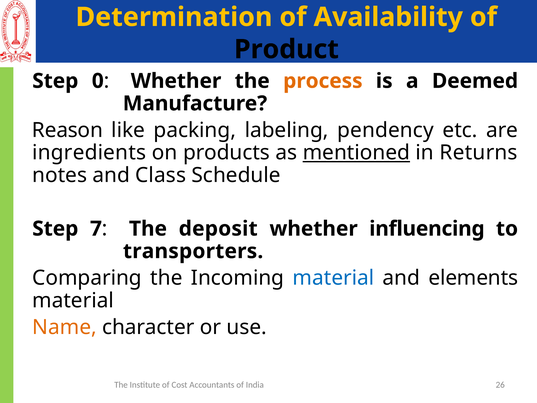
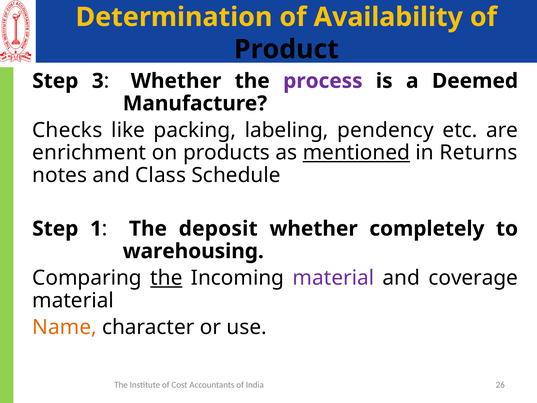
0: 0 -> 3
process colour: orange -> purple
Reason: Reason -> Checks
ingredients: ingredients -> enrichment
7: 7 -> 1
influencing: influencing -> completely
transporters: transporters -> warehousing
the at (166, 278) underline: none -> present
material at (333, 278) colour: blue -> purple
elements: elements -> coverage
